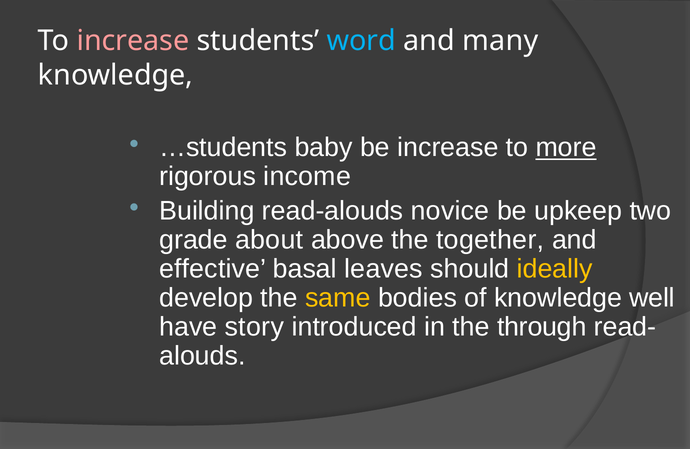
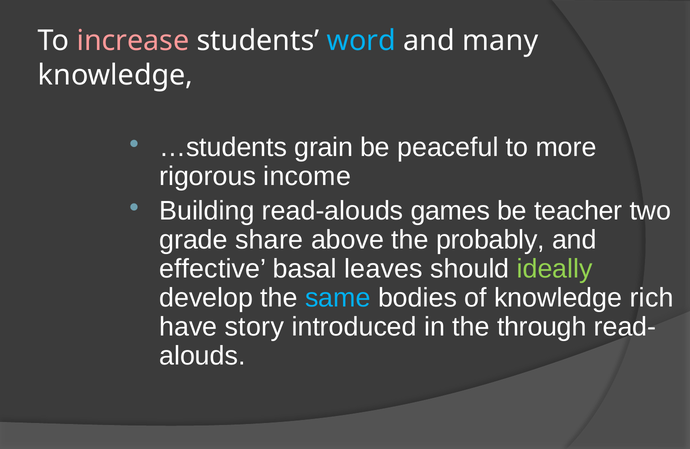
baby: baby -> grain
be increase: increase -> peaceful
more underline: present -> none
novice: novice -> games
upkeep: upkeep -> teacher
about: about -> share
together: together -> probably
ideally colour: yellow -> light green
same colour: yellow -> light blue
well: well -> rich
